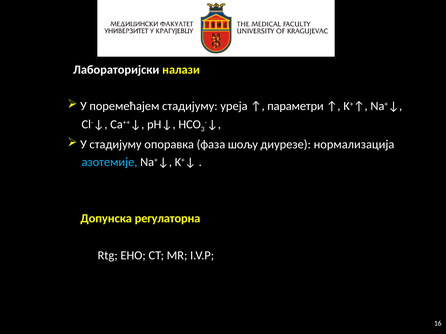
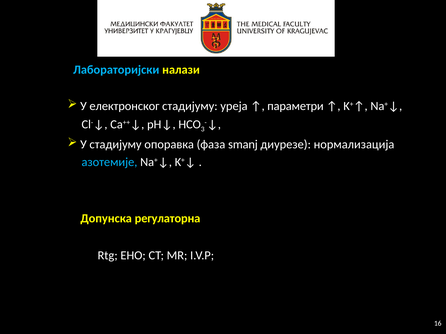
Лабораторијски colour: white -> light blue
поремећајем: поремећајем -> електронског
шољу: шољу -> smanj
